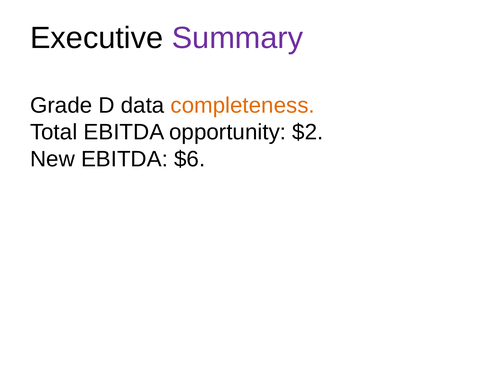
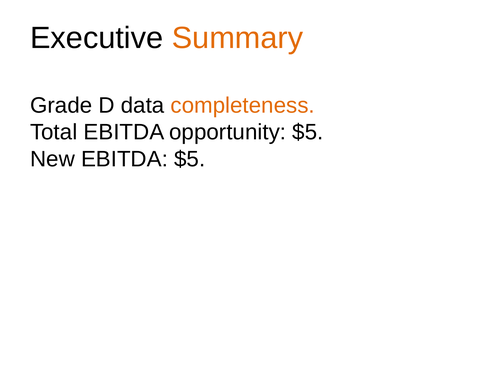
Summary colour: purple -> orange
opportunity $2: $2 -> $5
EBITDA $6: $6 -> $5
